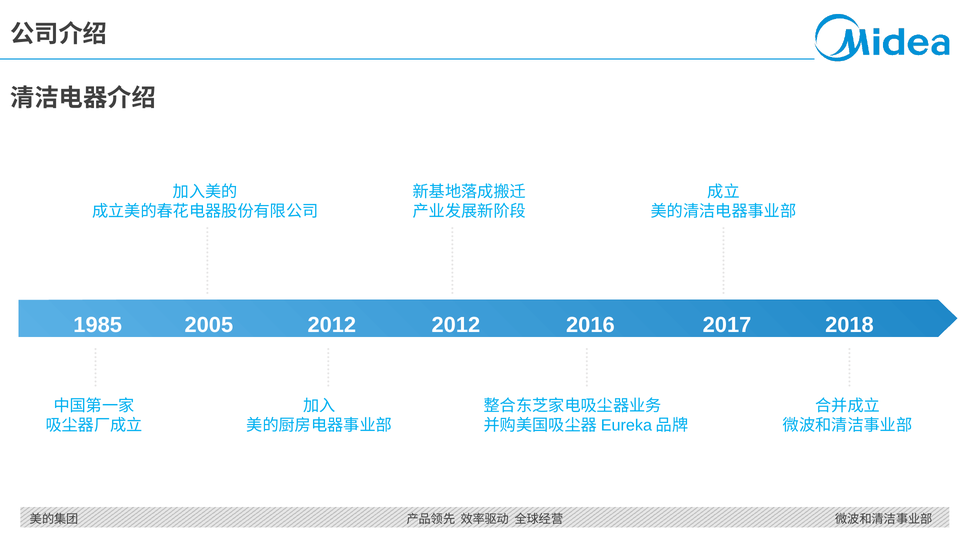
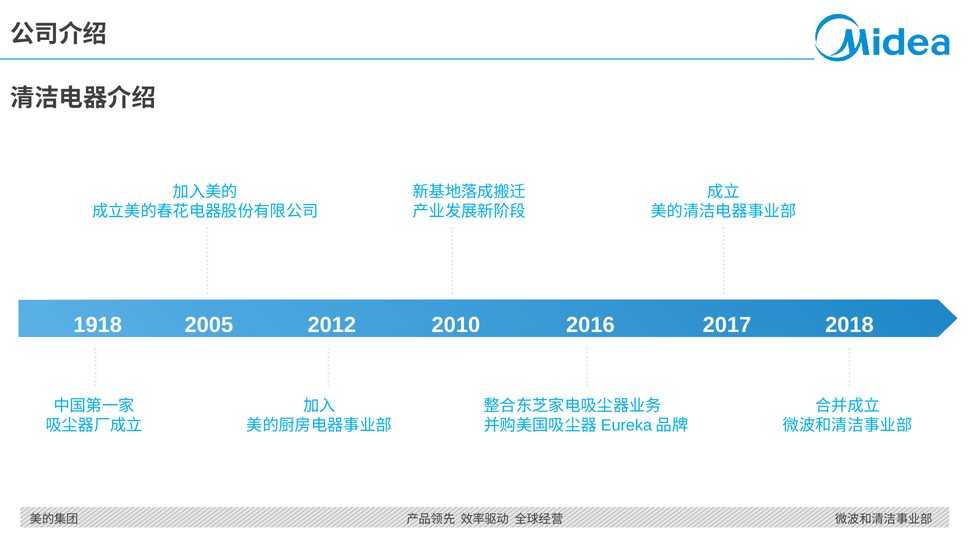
1985: 1985 -> 1918
2012 at (456, 325): 2012 -> 2010
